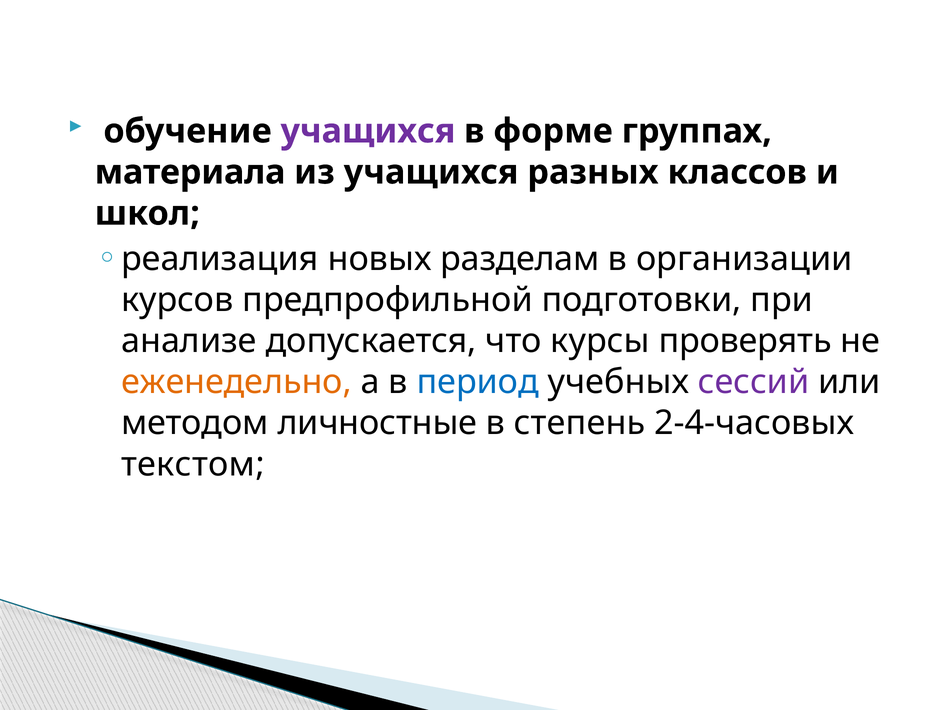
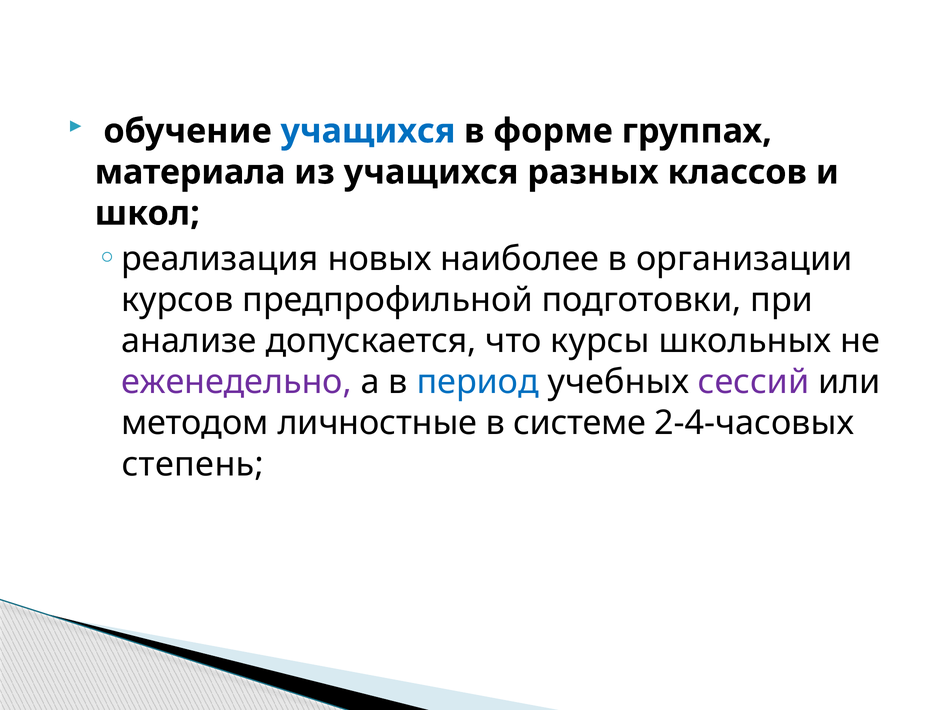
учащихся at (368, 131) colour: purple -> blue
разделам: разделам -> наиболее
проверять: проверять -> школьных
еженедельно colour: orange -> purple
степень: степень -> системе
текстом: текстом -> степень
